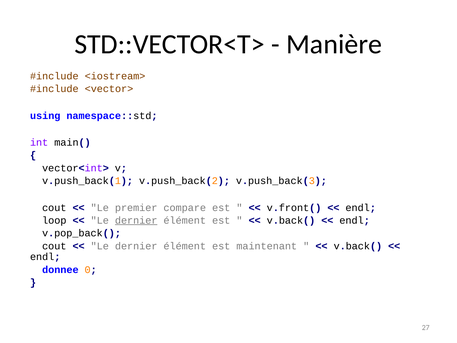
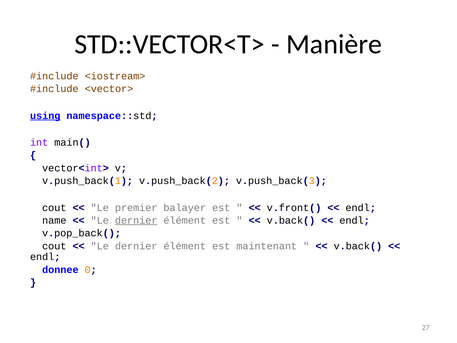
using underline: none -> present
compare: compare -> balayer
loop: loop -> name
